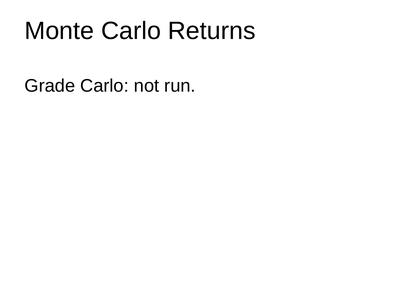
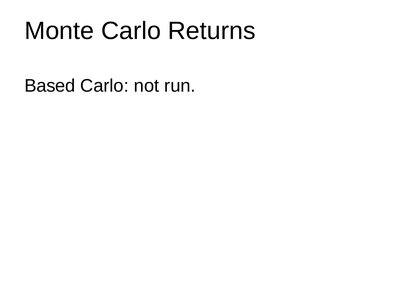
Grade: Grade -> Based
